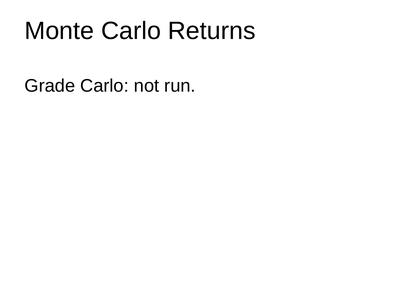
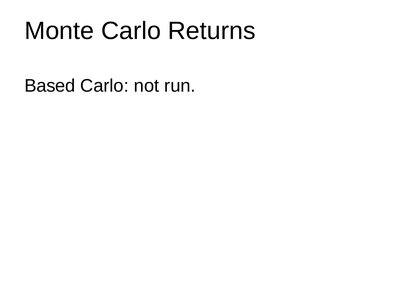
Grade: Grade -> Based
